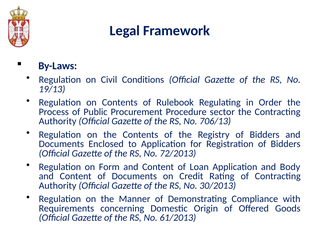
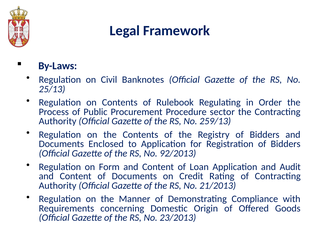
Conditions: Conditions -> Banknotes
19/13: 19/13 -> 25/13
706/13: 706/13 -> 259/13
72/2013: 72/2013 -> 92/2013
Body: Body -> Audit
30/2013: 30/2013 -> 21/2013
61/2013: 61/2013 -> 23/2013
